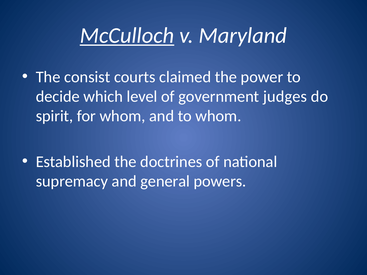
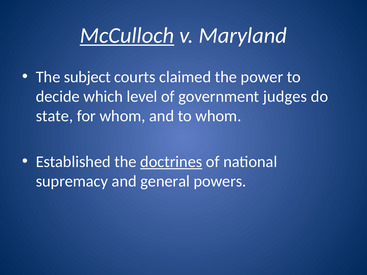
consist: consist -> subject
spirit: spirit -> state
doctrines underline: none -> present
